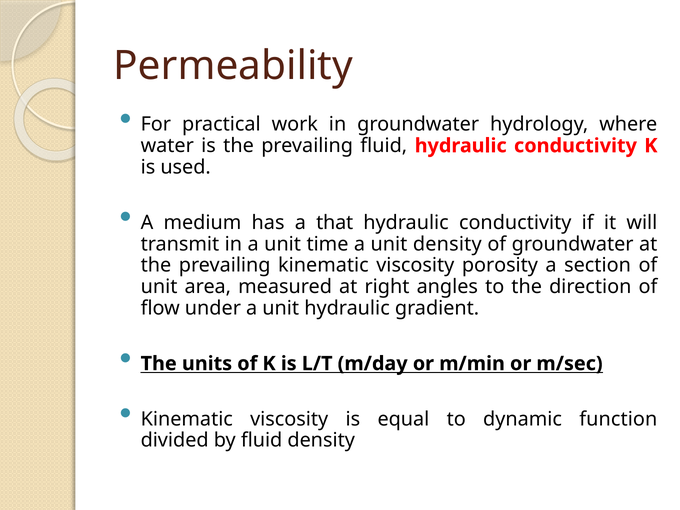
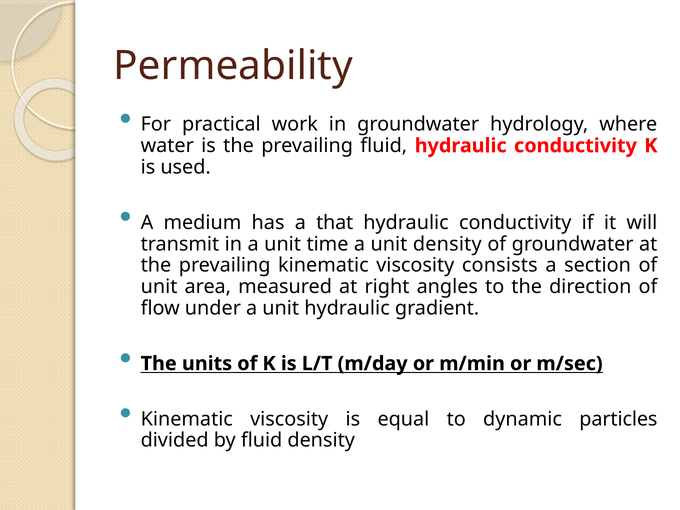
porosity: porosity -> consists
function: function -> particles
